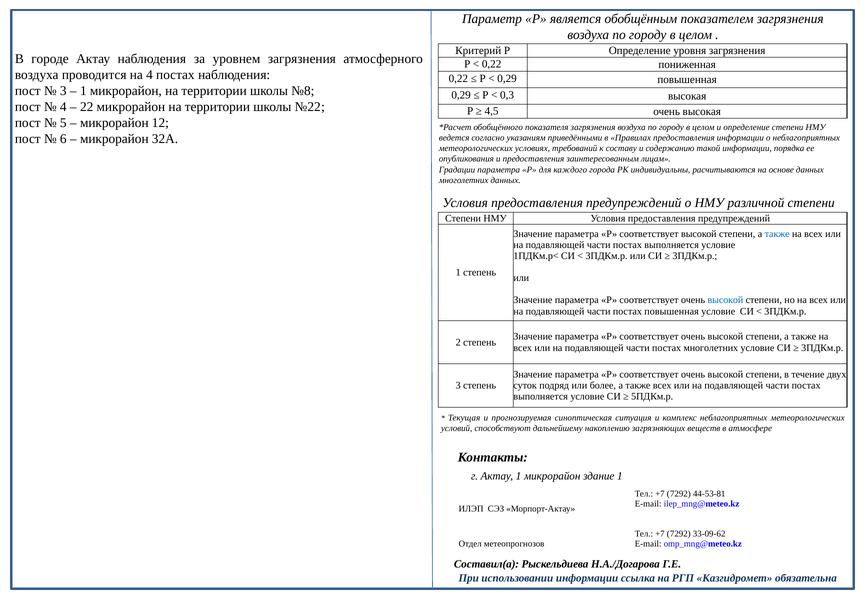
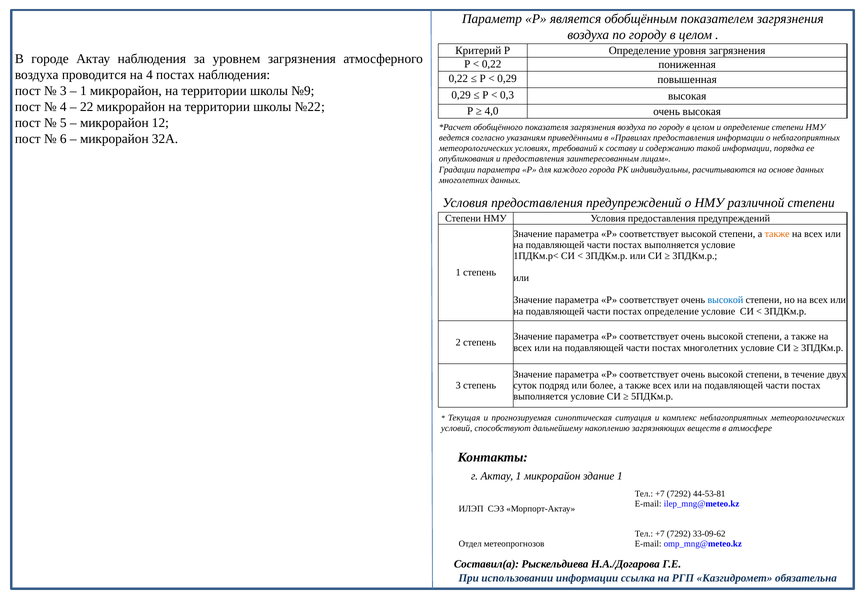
№8: №8 -> №9
4,5: 4,5 -> 4,0
также at (777, 234) colour: blue -> orange
постах повышенная: повышенная -> определение
